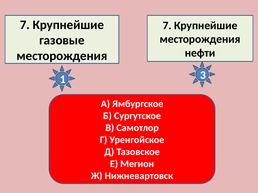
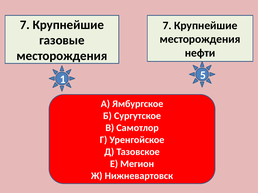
3: 3 -> 5
